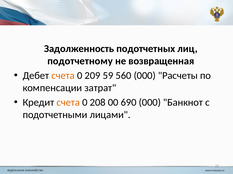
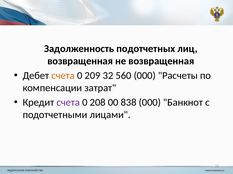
подотчетному at (80, 61): подотчетному -> возвращенная
59: 59 -> 32
счета at (68, 103) colour: orange -> purple
690: 690 -> 838
